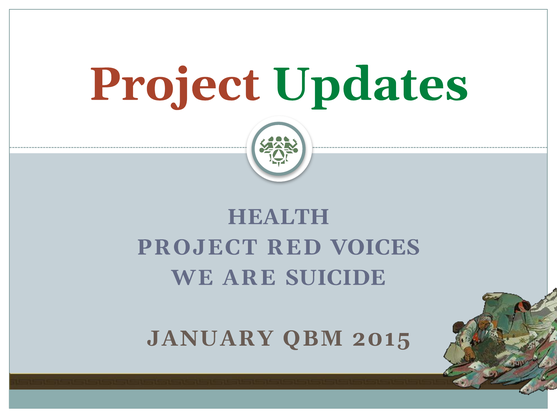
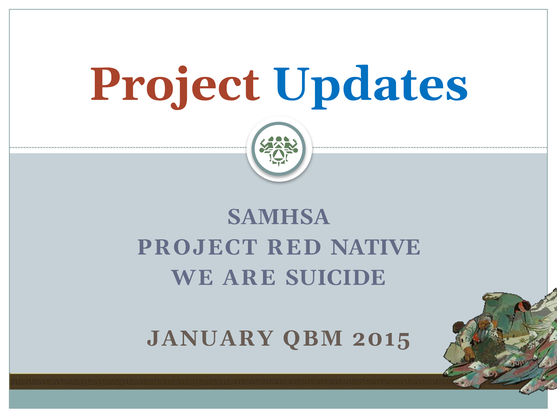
Updates colour: green -> blue
HEALTH: HEALTH -> SAMHSA
VOICES: VOICES -> NATIVE
